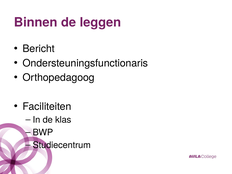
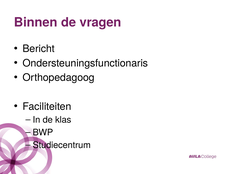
leggen: leggen -> vragen
